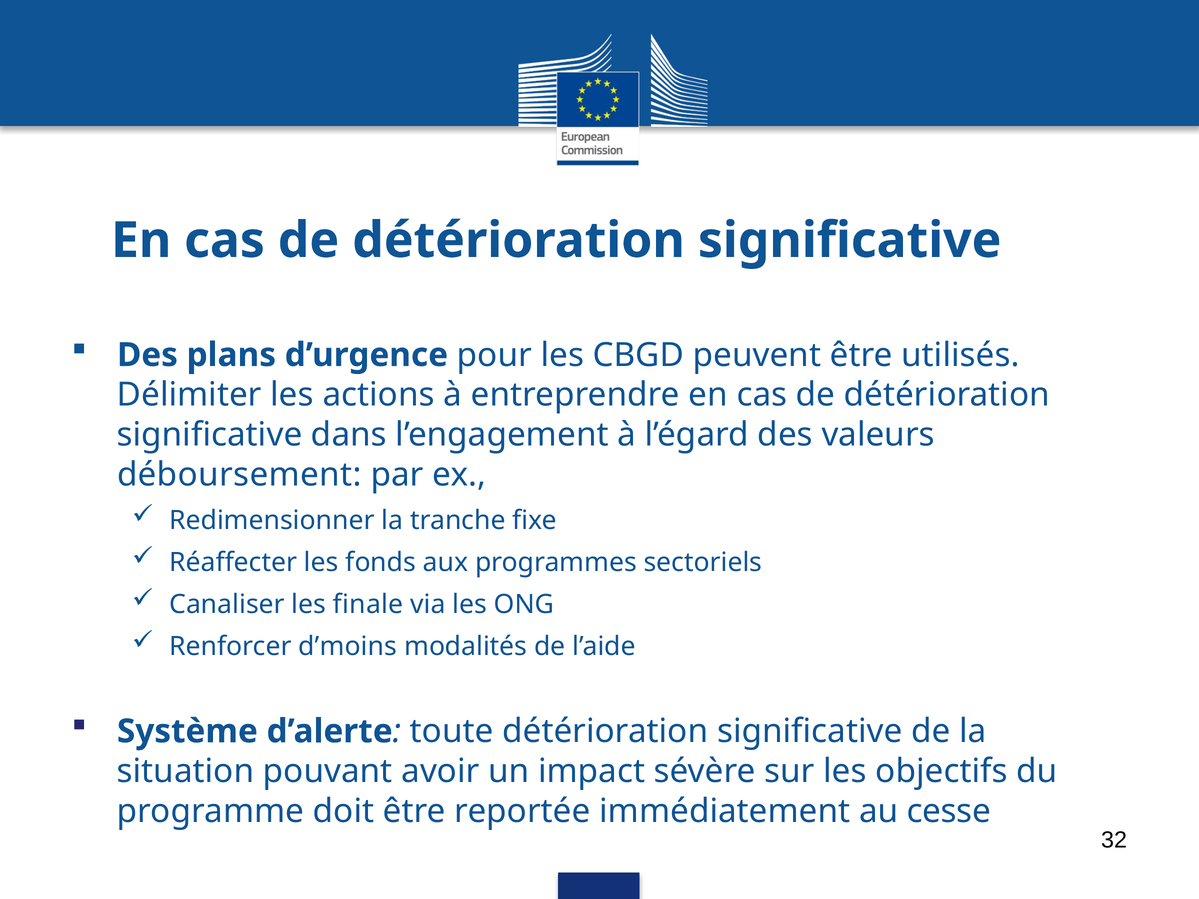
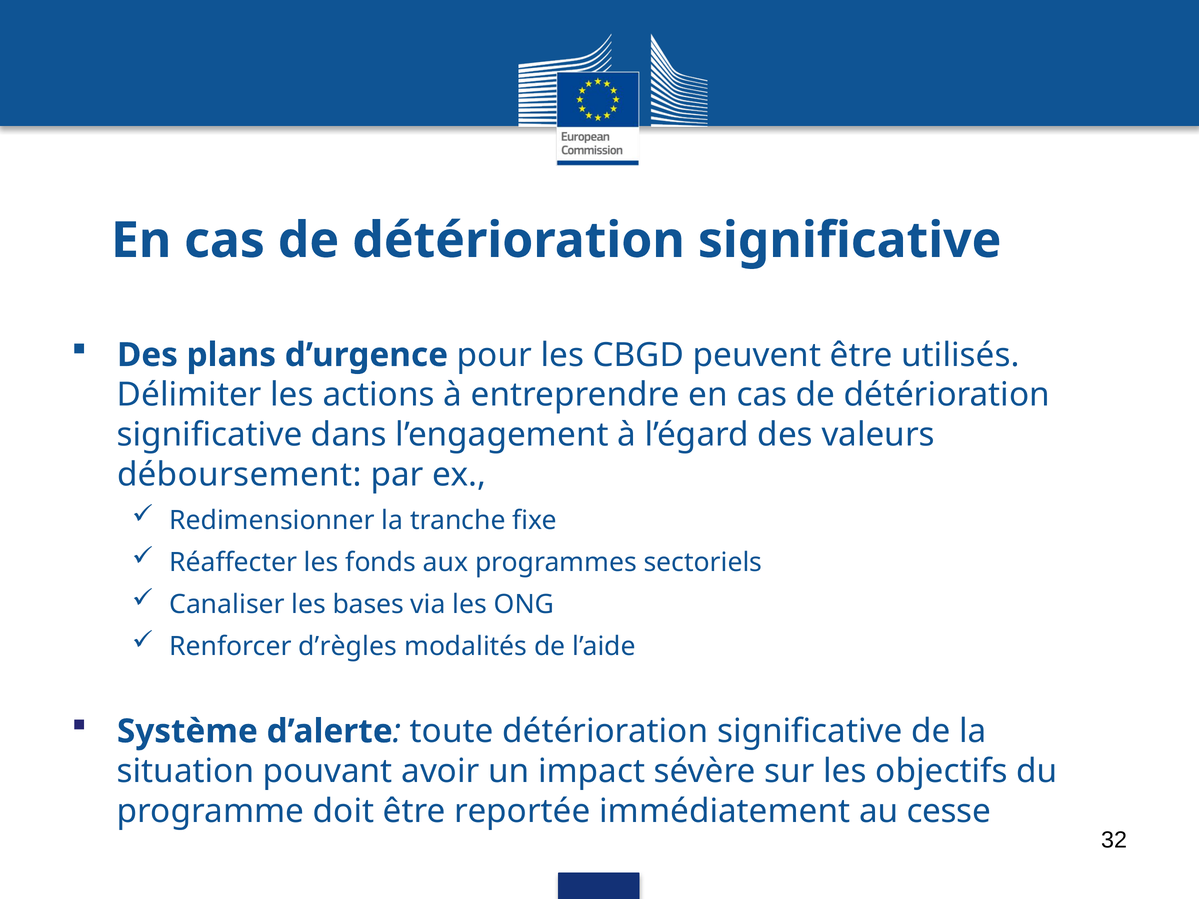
finale: finale -> bases
d’moins: d’moins -> d’règles
